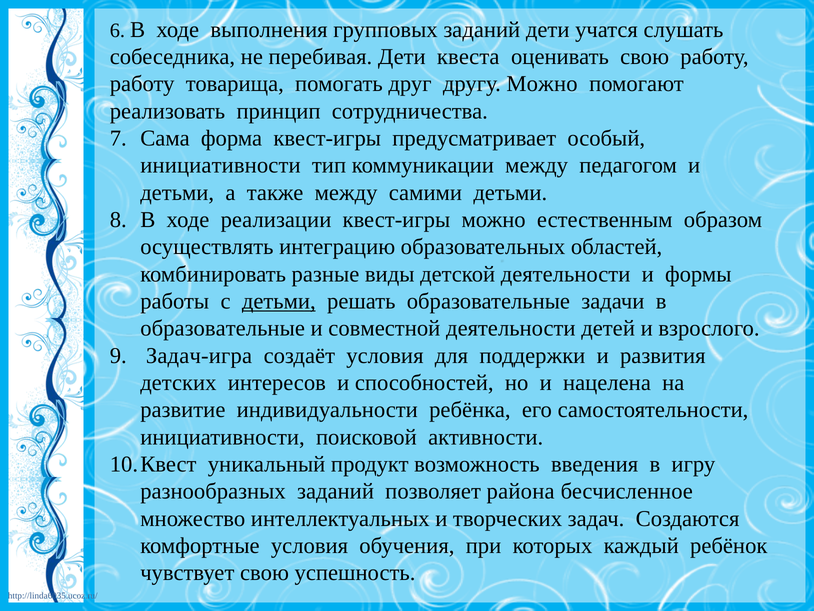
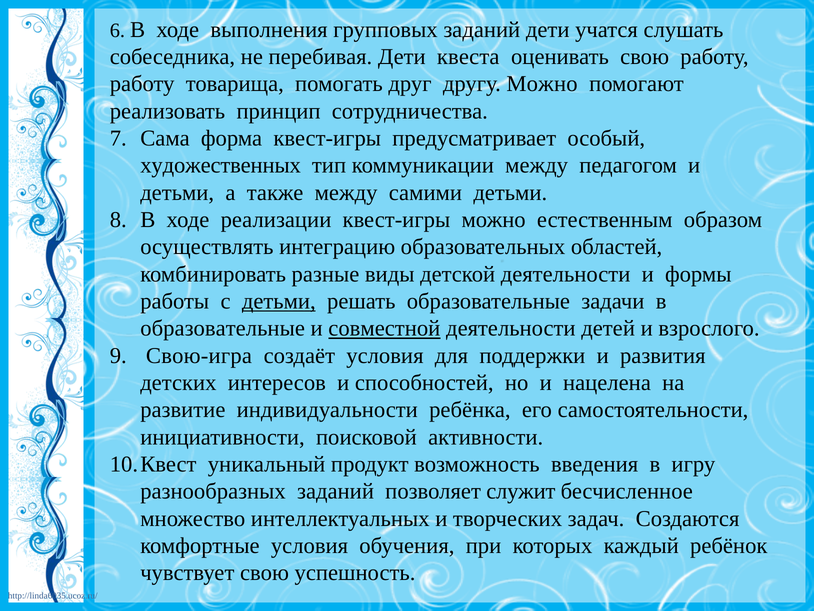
инициативности at (220, 165): инициативности -> художественных
совместной underline: none -> present
Задач-игра: Задач-игра -> Свою-игра
района: района -> служит
